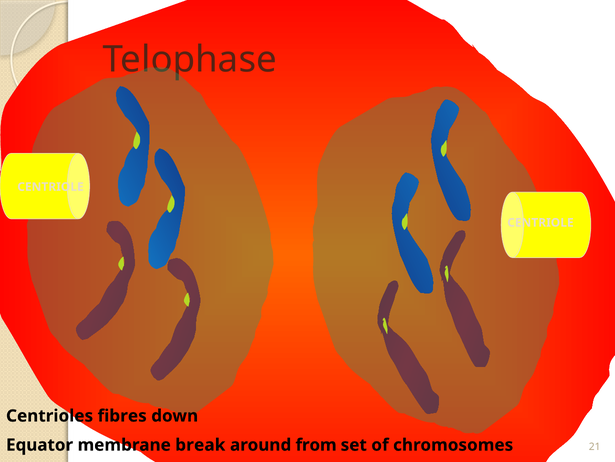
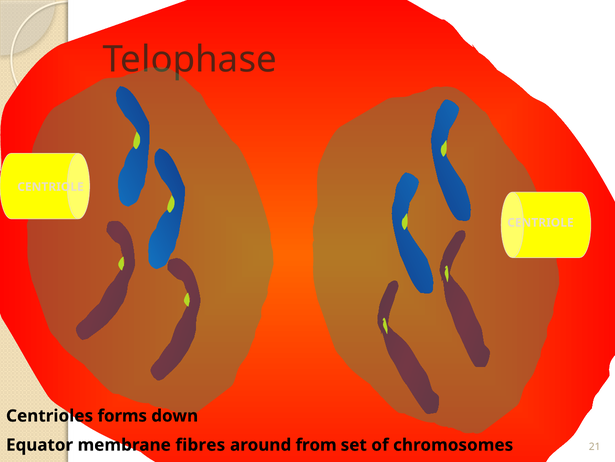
fibres: fibres -> forms
break: break -> fibres
